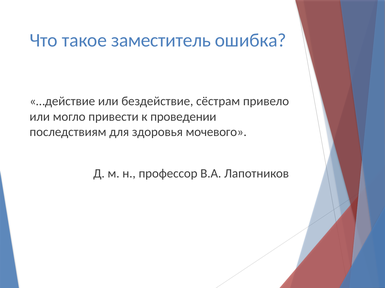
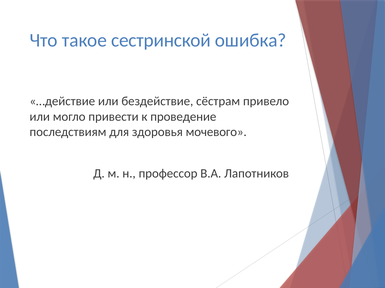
заместитель: заместитель -> сестринской
проведении: проведении -> проведение
